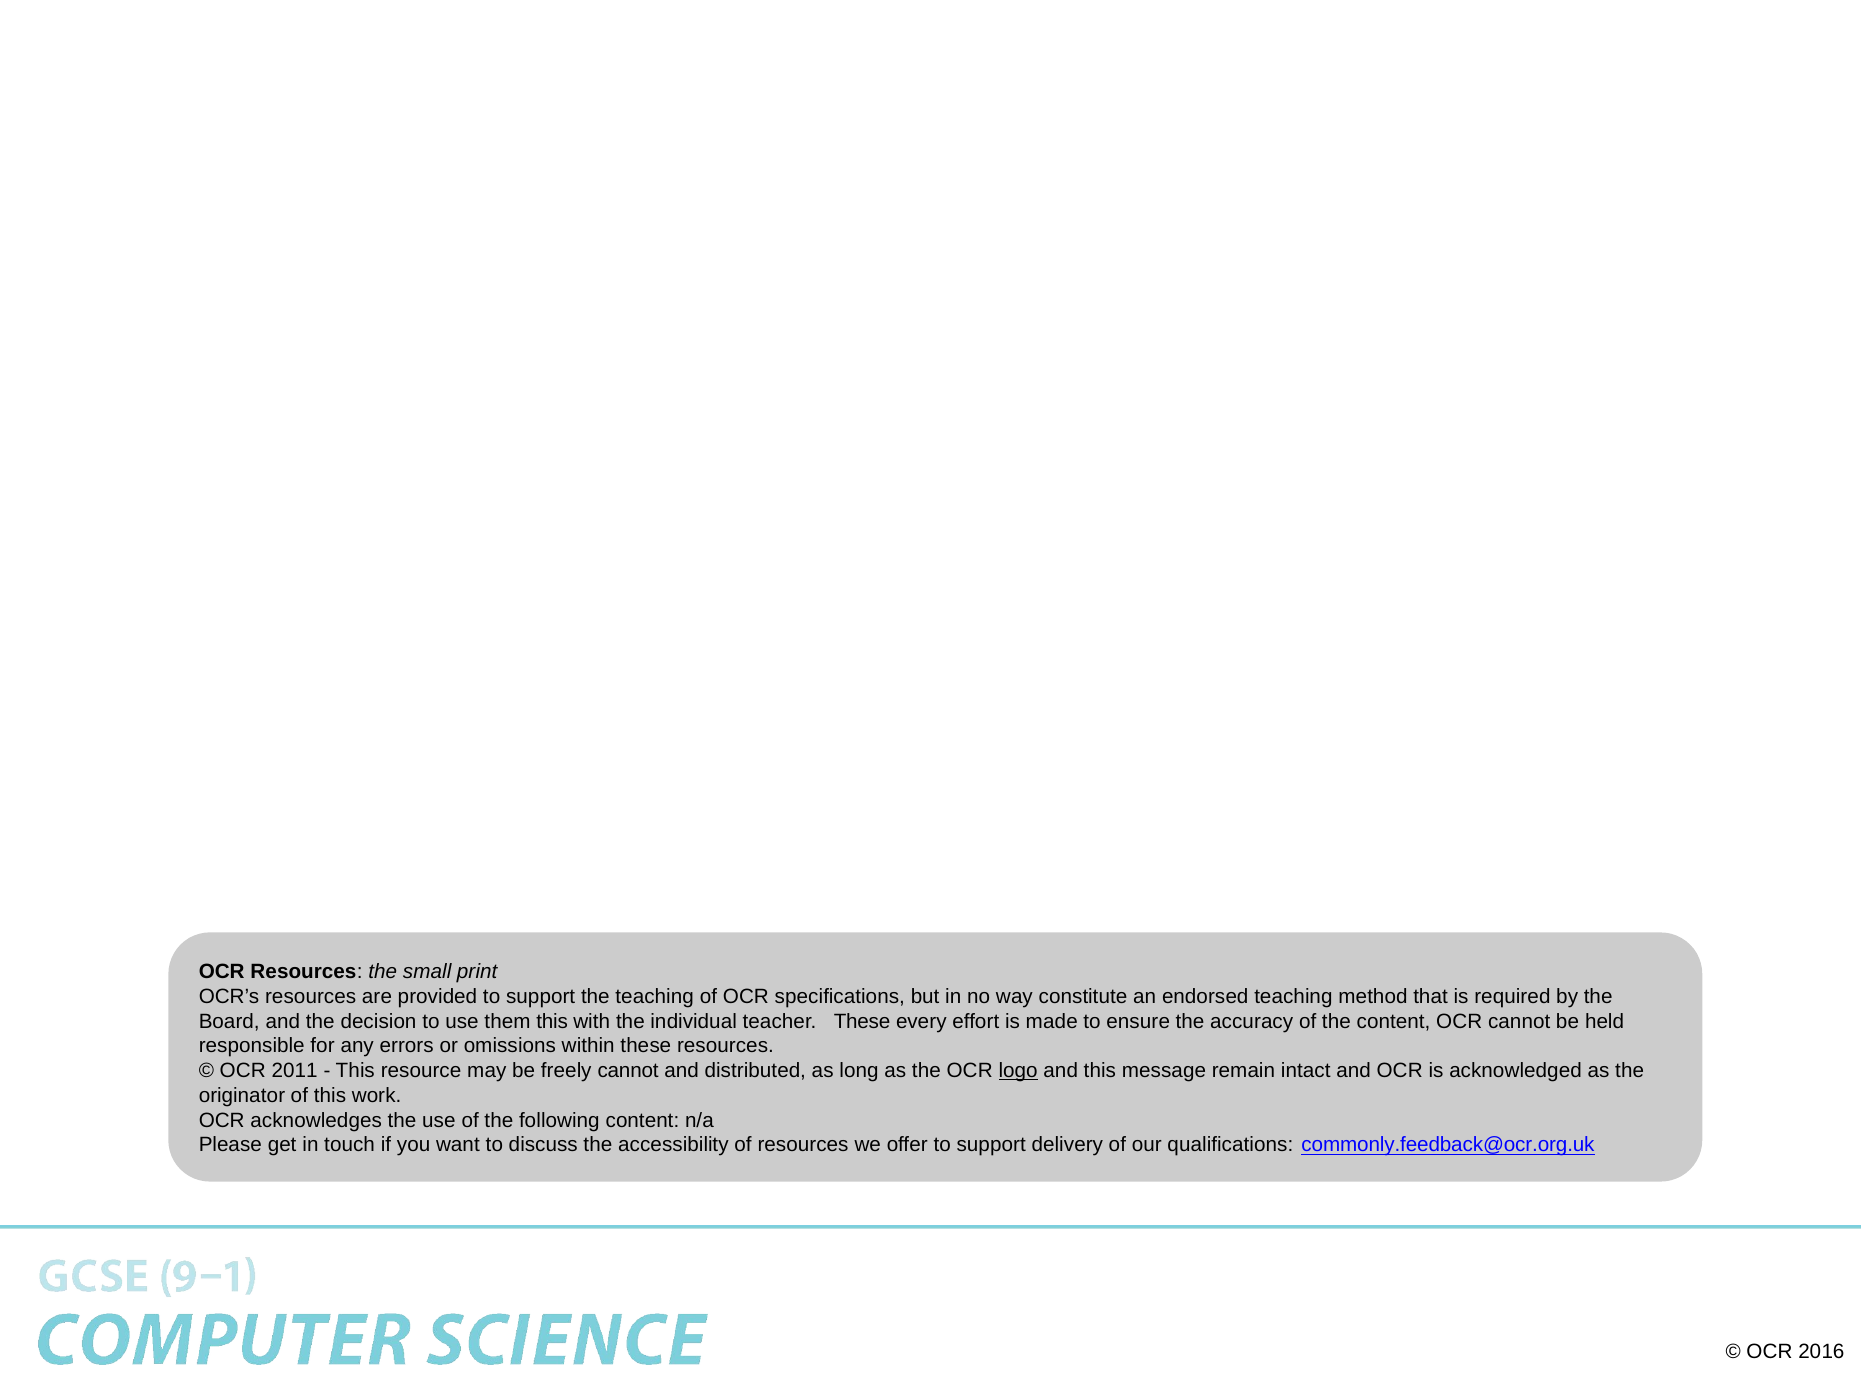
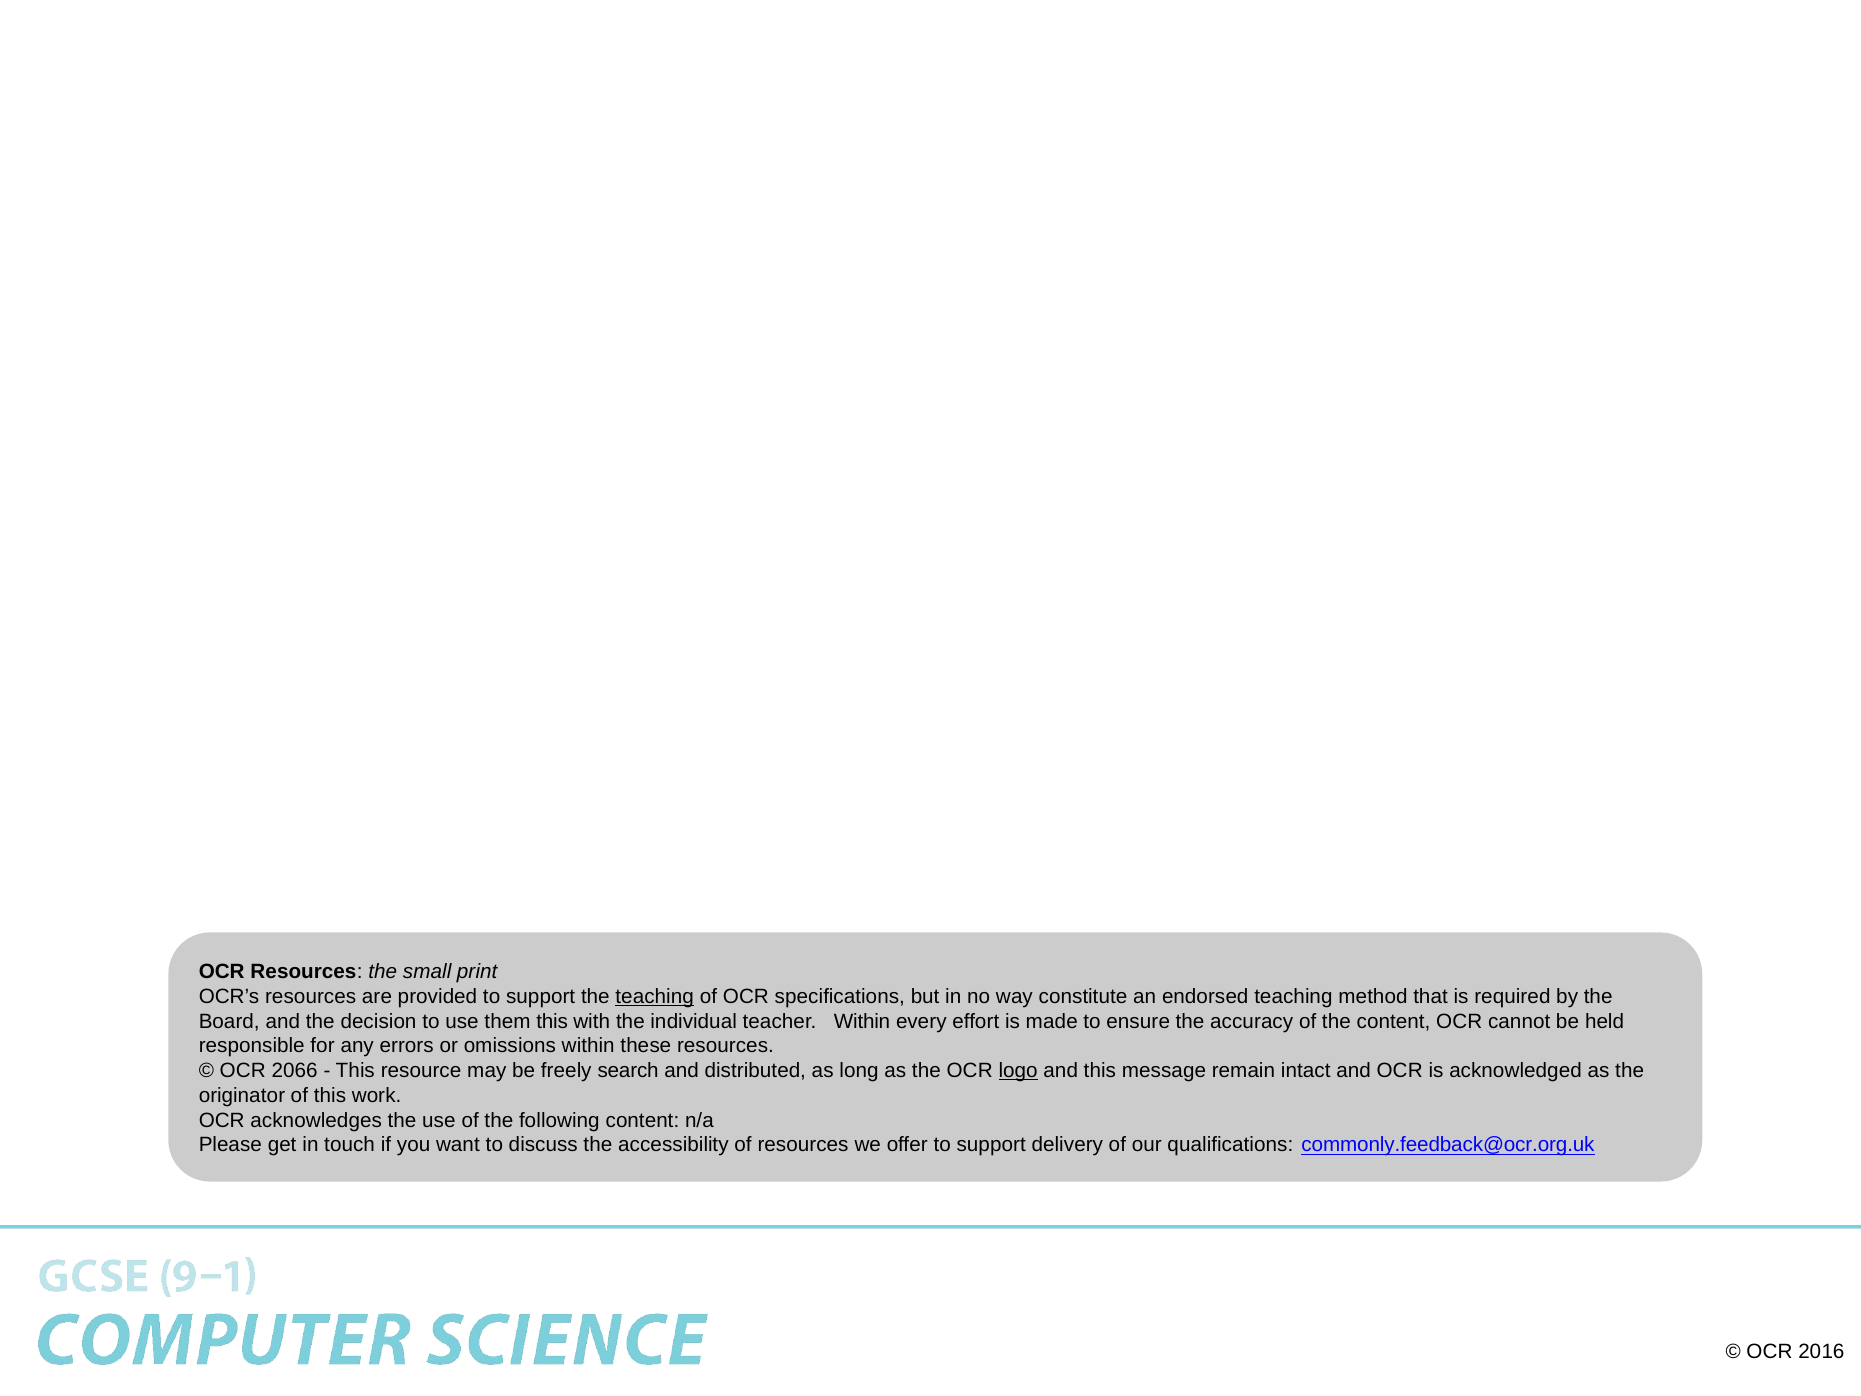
teaching at (655, 996) underline: none -> present
teacher These: These -> Within
2011: 2011 -> 2066
freely cannot: cannot -> search
